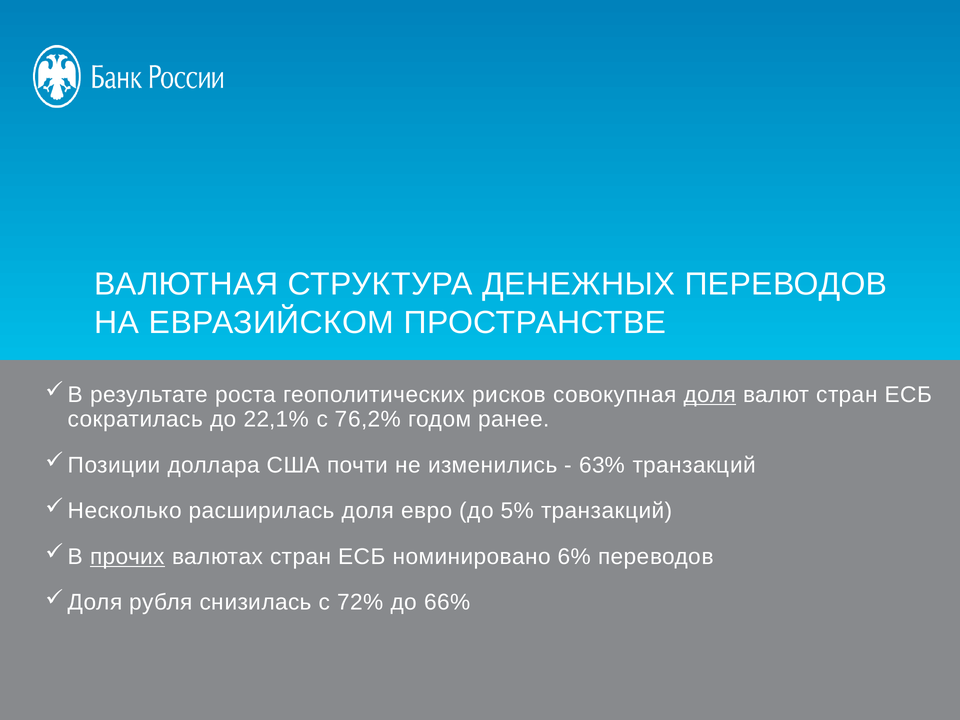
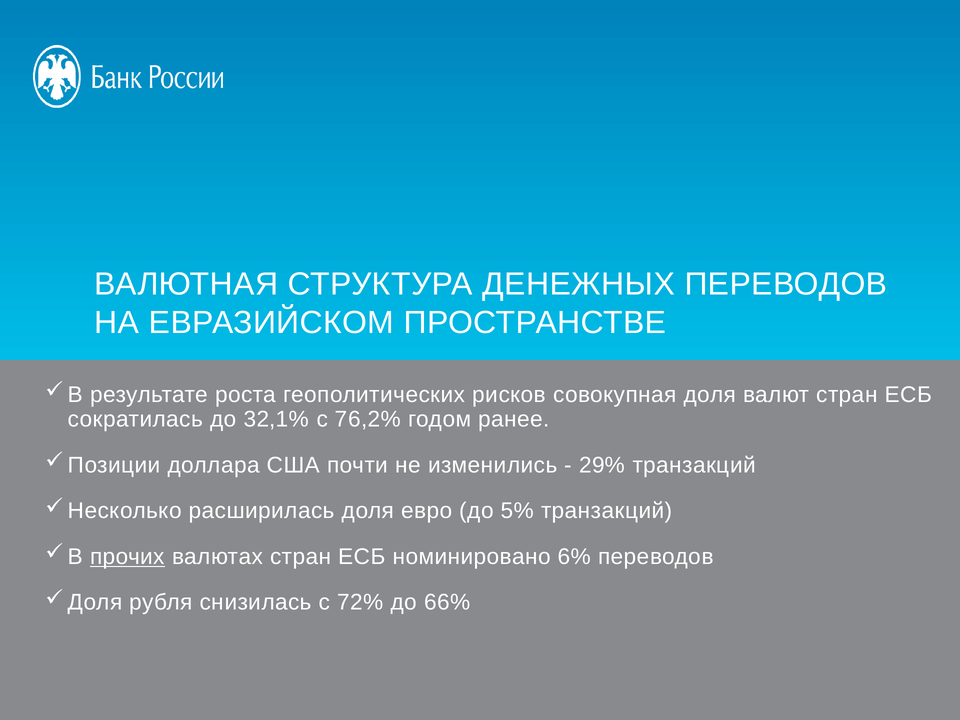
доля at (710, 395) underline: present -> none
22,1%: 22,1% -> 32,1%
63%: 63% -> 29%
